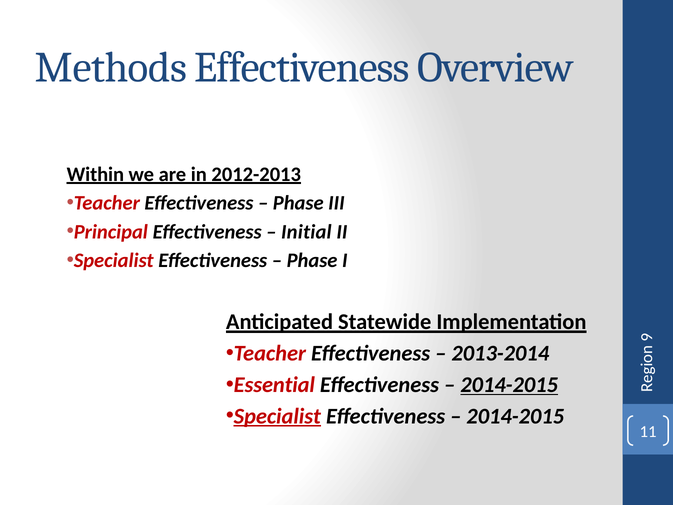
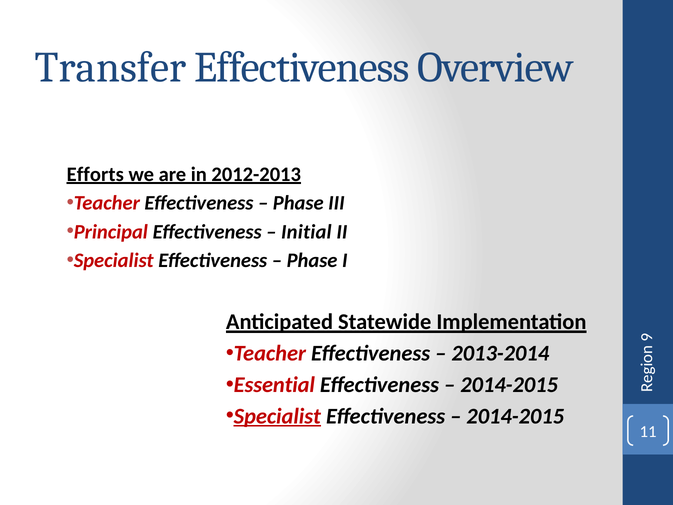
Methods: Methods -> Transfer
Within: Within -> Efforts
2014-2015 at (509, 385) underline: present -> none
